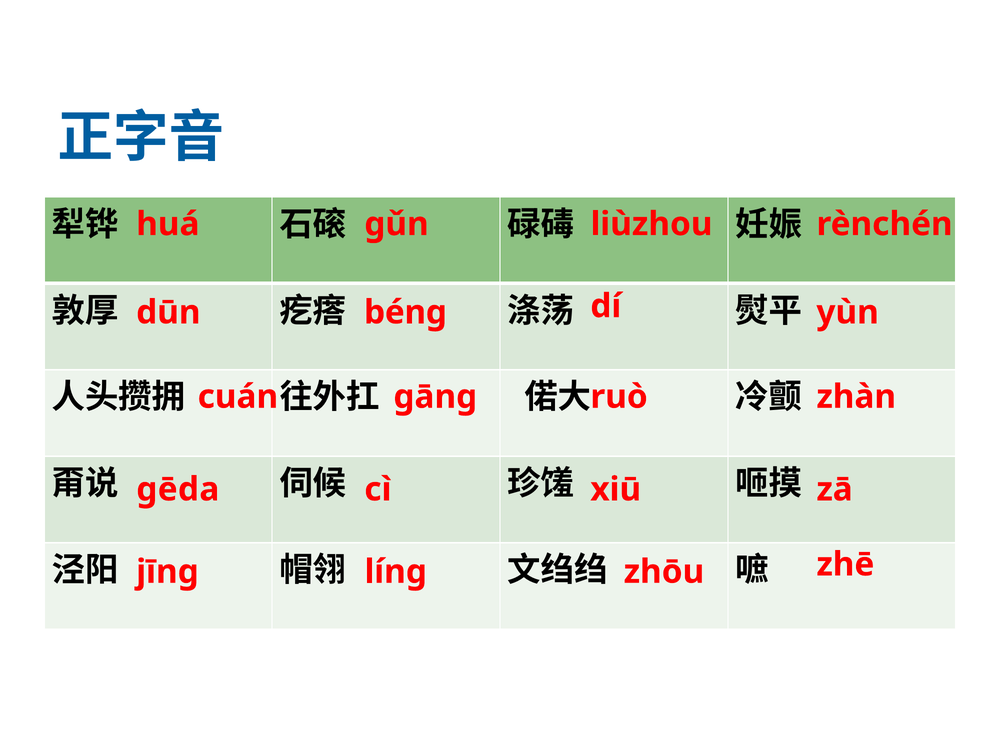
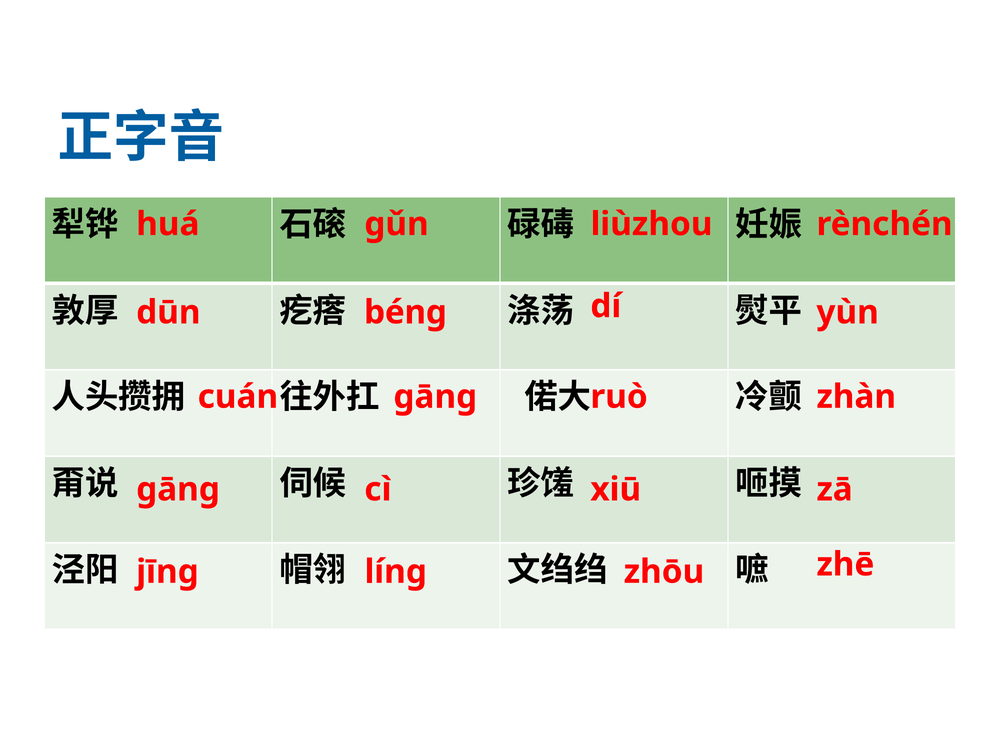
gēda at (178, 489): gēda -> gāng
